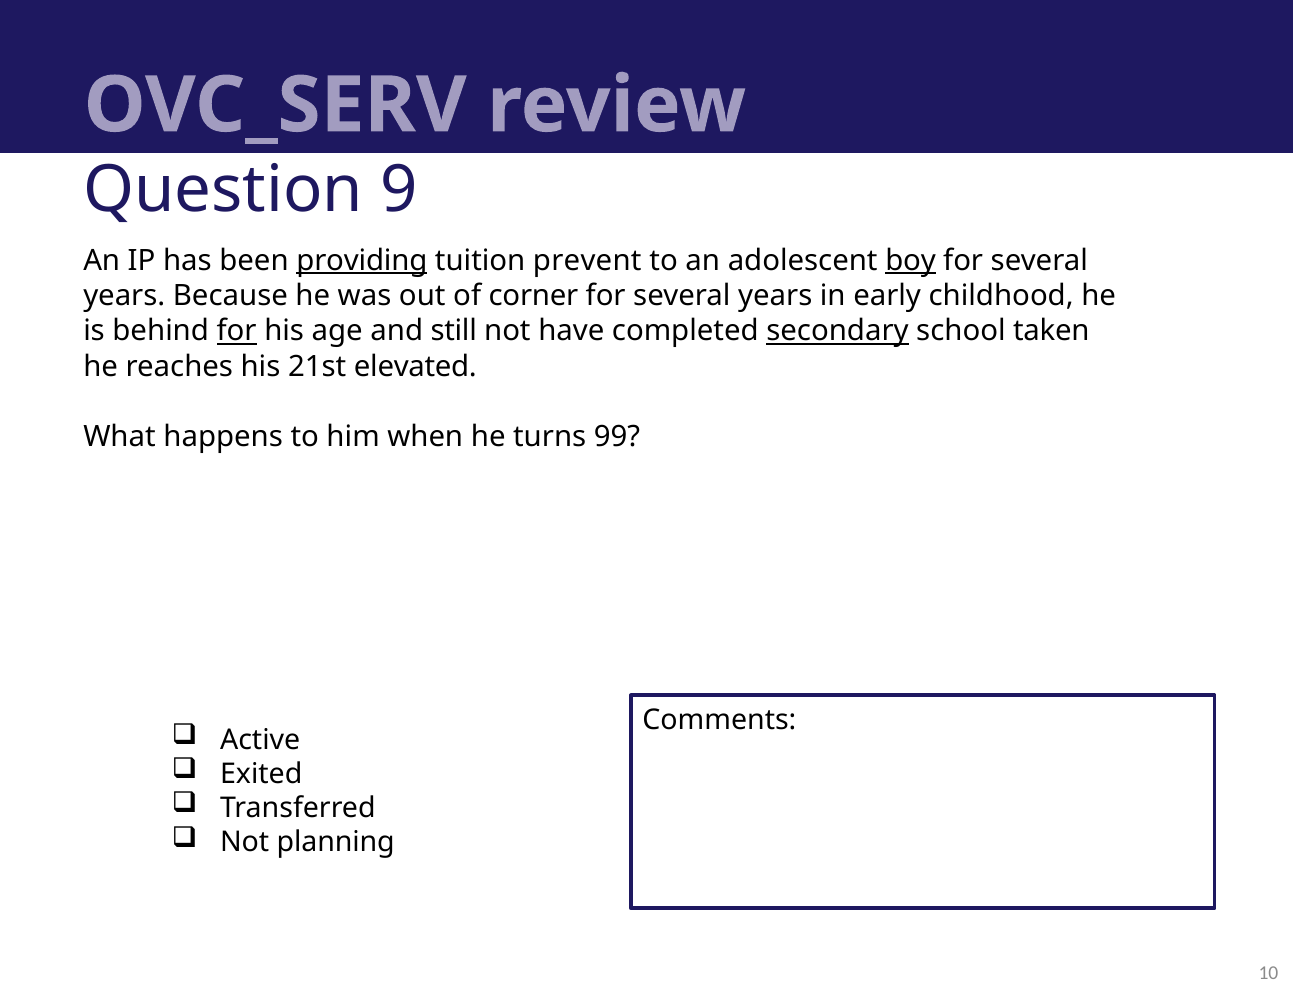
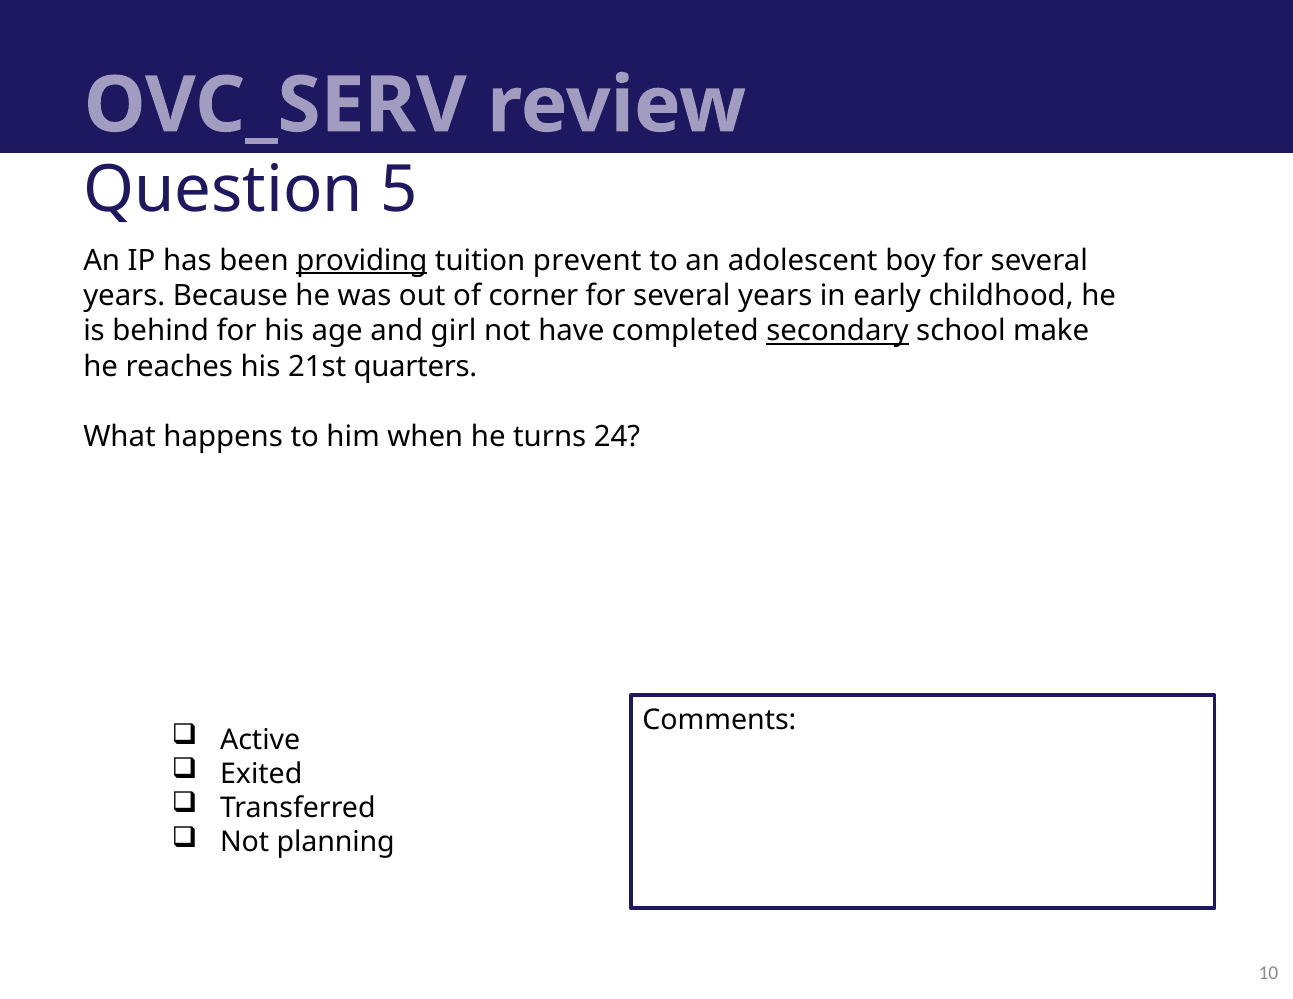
9: 9 -> 5
boy underline: present -> none
for at (237, 331) underline: present -> none
still: still -> girl
taken: taken -> make
elevated: elevated -> quarters
99: 99 -> 24
